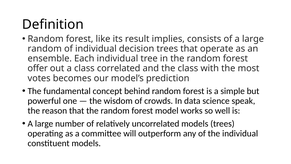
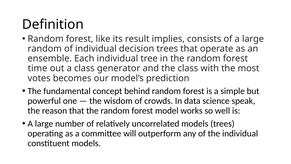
offer: offer -> time
correlated: correlated -> generator
